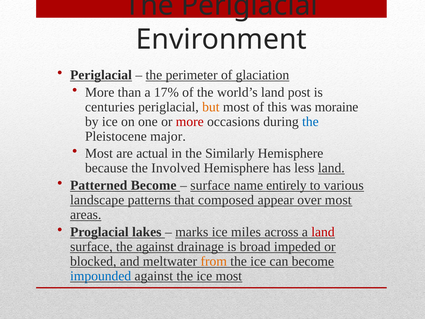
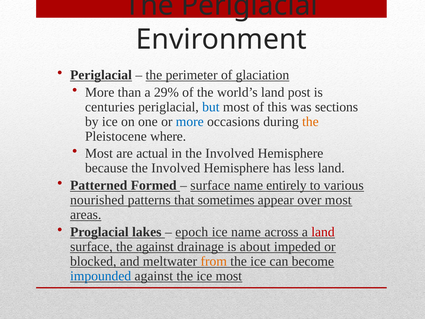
17%: 17% -> 29%
but colour: orange -> blue
moraine: moraine -> sections
more at (190, 121) colour: red -> blue
the at (310, 121) colour: blue -> orange
major: major -> where
in the Similarly: Similarly -> Involved
land at (331, 168) underline: present -> none
Patterned Become: Become -> Formed
landscape: landscape -> nourished
composed: composed -> sometimes
marks: marks -> epoch
ice miles: miles -> name
broad: broad -> about
